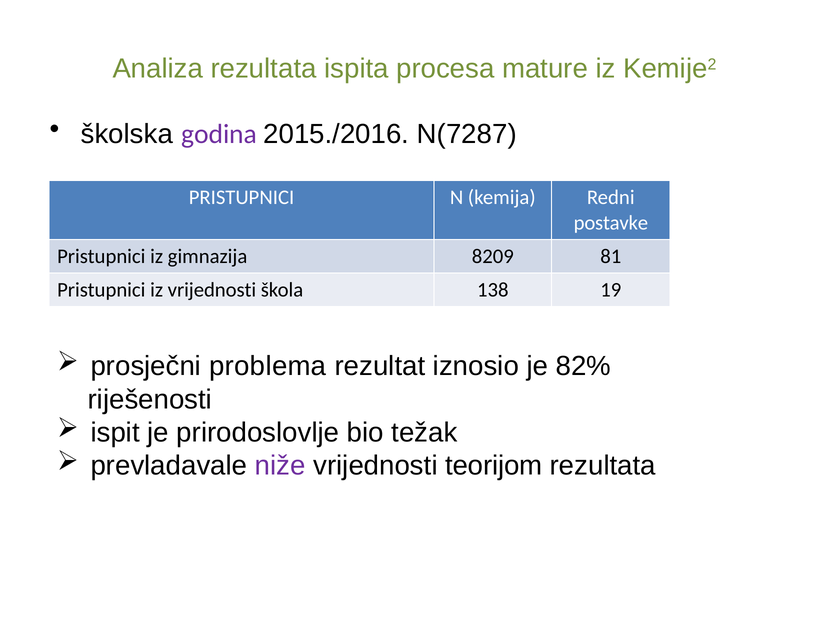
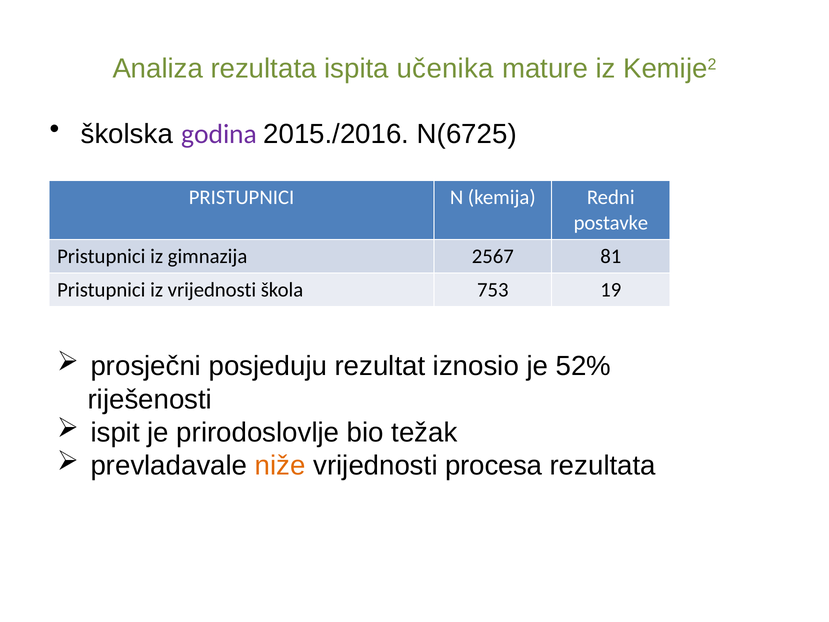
procesa: procesa -> učenika
N(7287: N(7287 -> N(6725
8209: 8209 -> 2567
138: 138 -> 753
problema: problema -> posjeduju
82%: 82% -> 52%
niže colour: purple -> orange
teorijom: teorijom -> procesa
